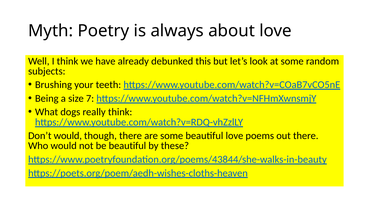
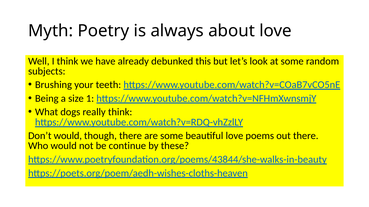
7: 7 -> 1
be beautiful: beautiful -> continue
